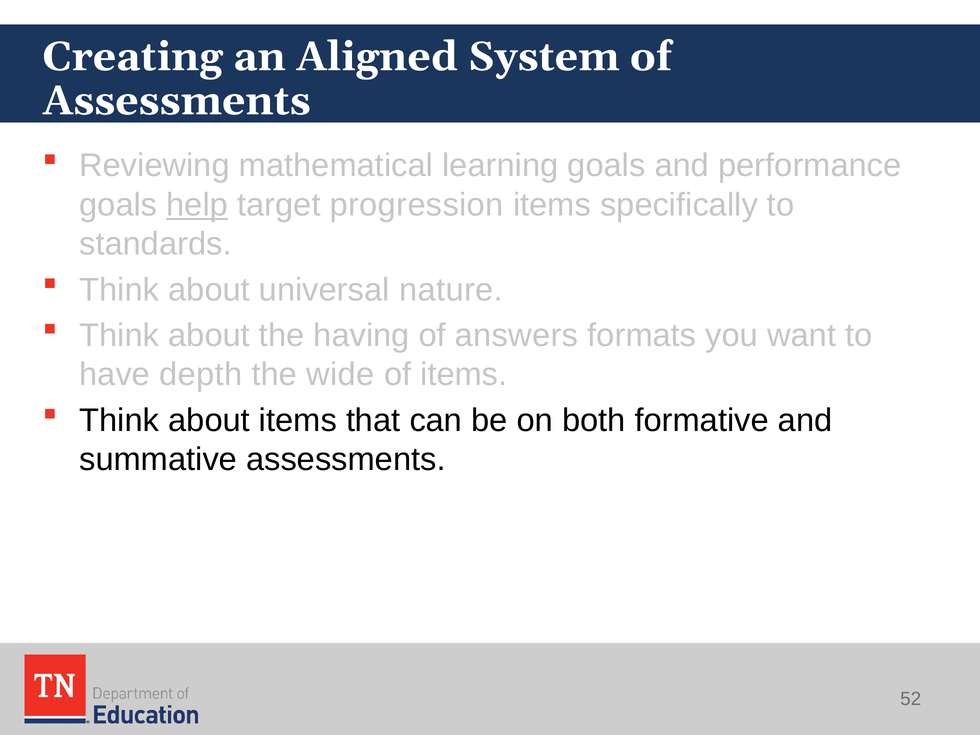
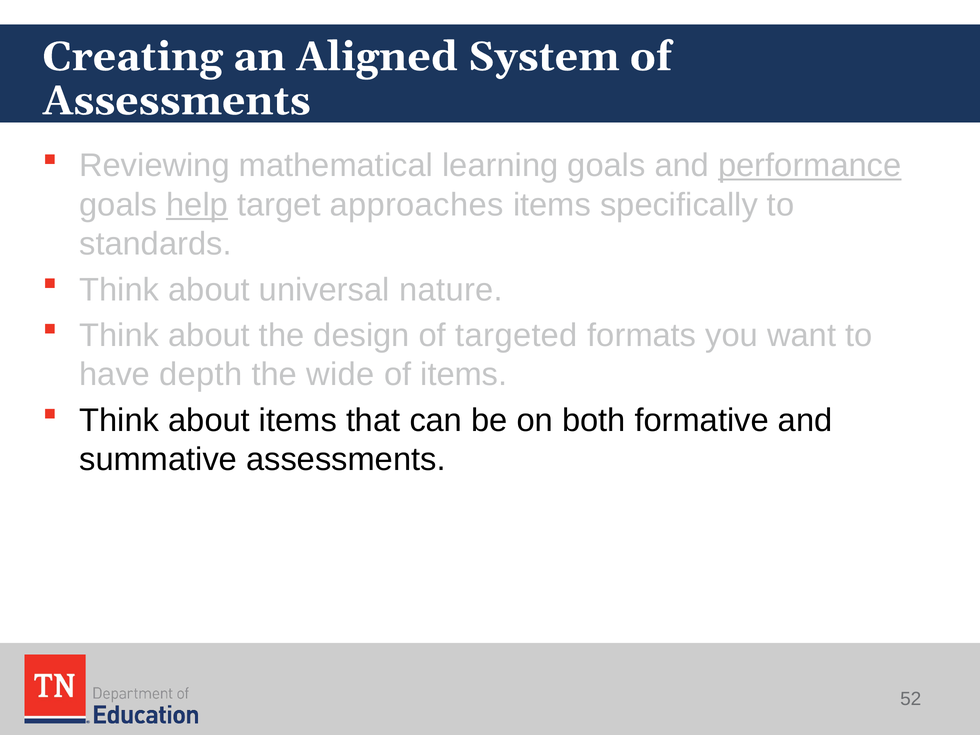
performance underline: none -> present
progression: progression -> approaches
having: having -> design
answers: answers -> targeted
